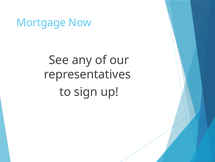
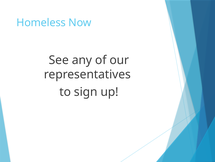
Mortgage: Mortgage -> Homeless
